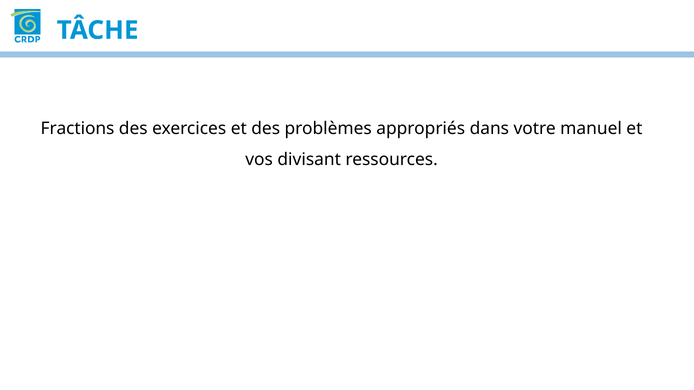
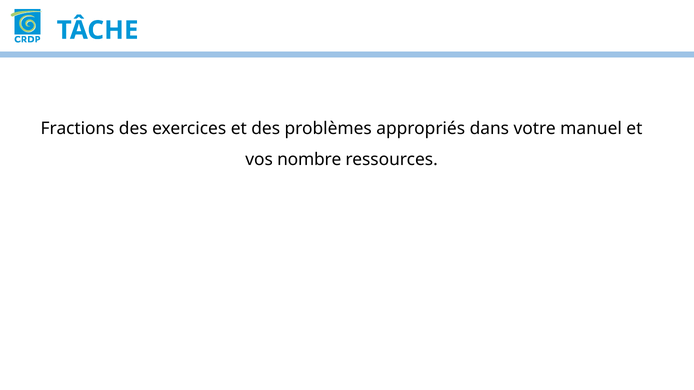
divisant: divisant -> nombre
